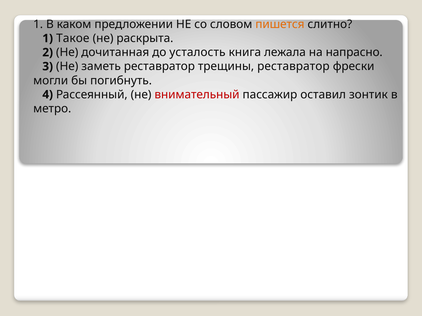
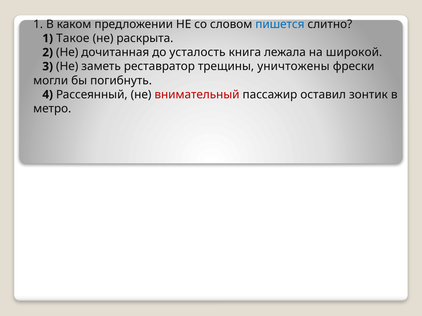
пишется colour: orange -> blue
напрасно: напрасно -> широкой
трещины реставратор: реставратор -> уничтожены
